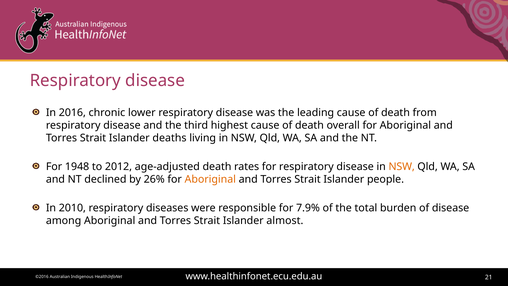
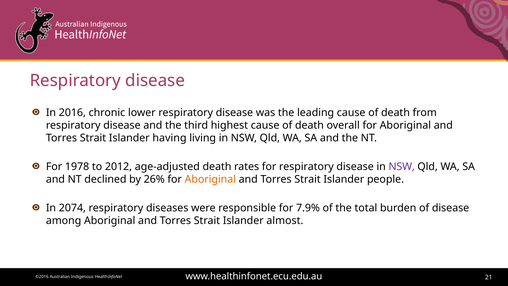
deaths: deaths -> having
1948: 1948 -> 1978
NSW at (402, 166) colour: orange -> purple
2010: 2010 -> 2074
